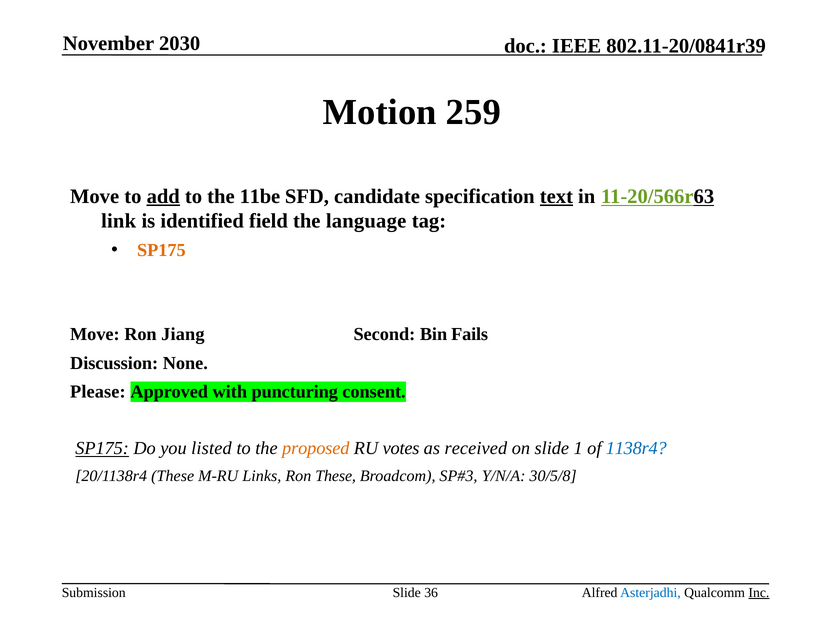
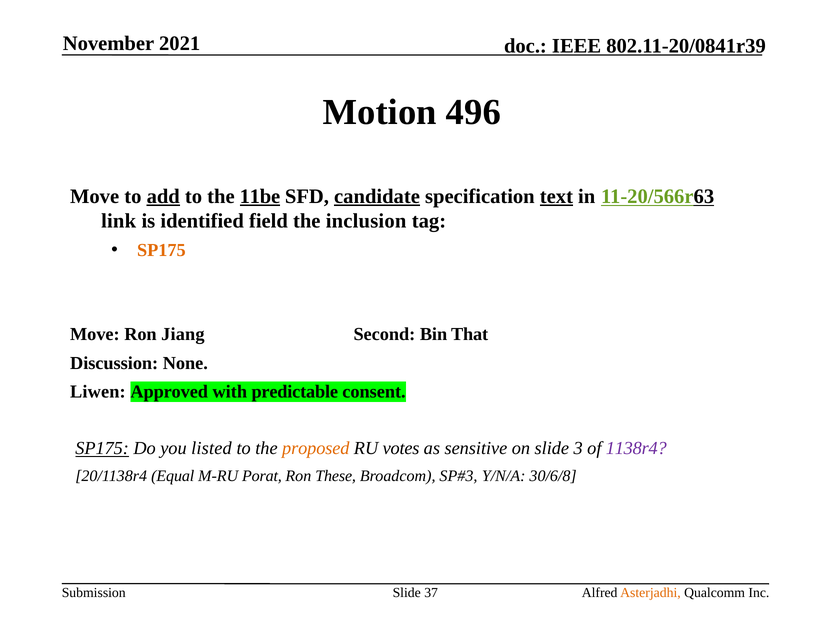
2030: 2030 -> 2021
259: 259 -> 496
11be underline: none -> present
candidate underline: none -> present
language: language -> inclusion
Fails: Fails -> That
Please: Please -> Liwen
puncturing: puncturing -> predictable
received: received -> sensitive
1: 1 -> 3
1138r4 colour: blue -> purple
20/1138r4 These: These -> Equal
Links: Links -> Porat
30/5/8: 30/5/8 -> 30/6/8
36: 36 -> 37
Asterjadhi colour: blue -> orange
Inc underline: present -> none
